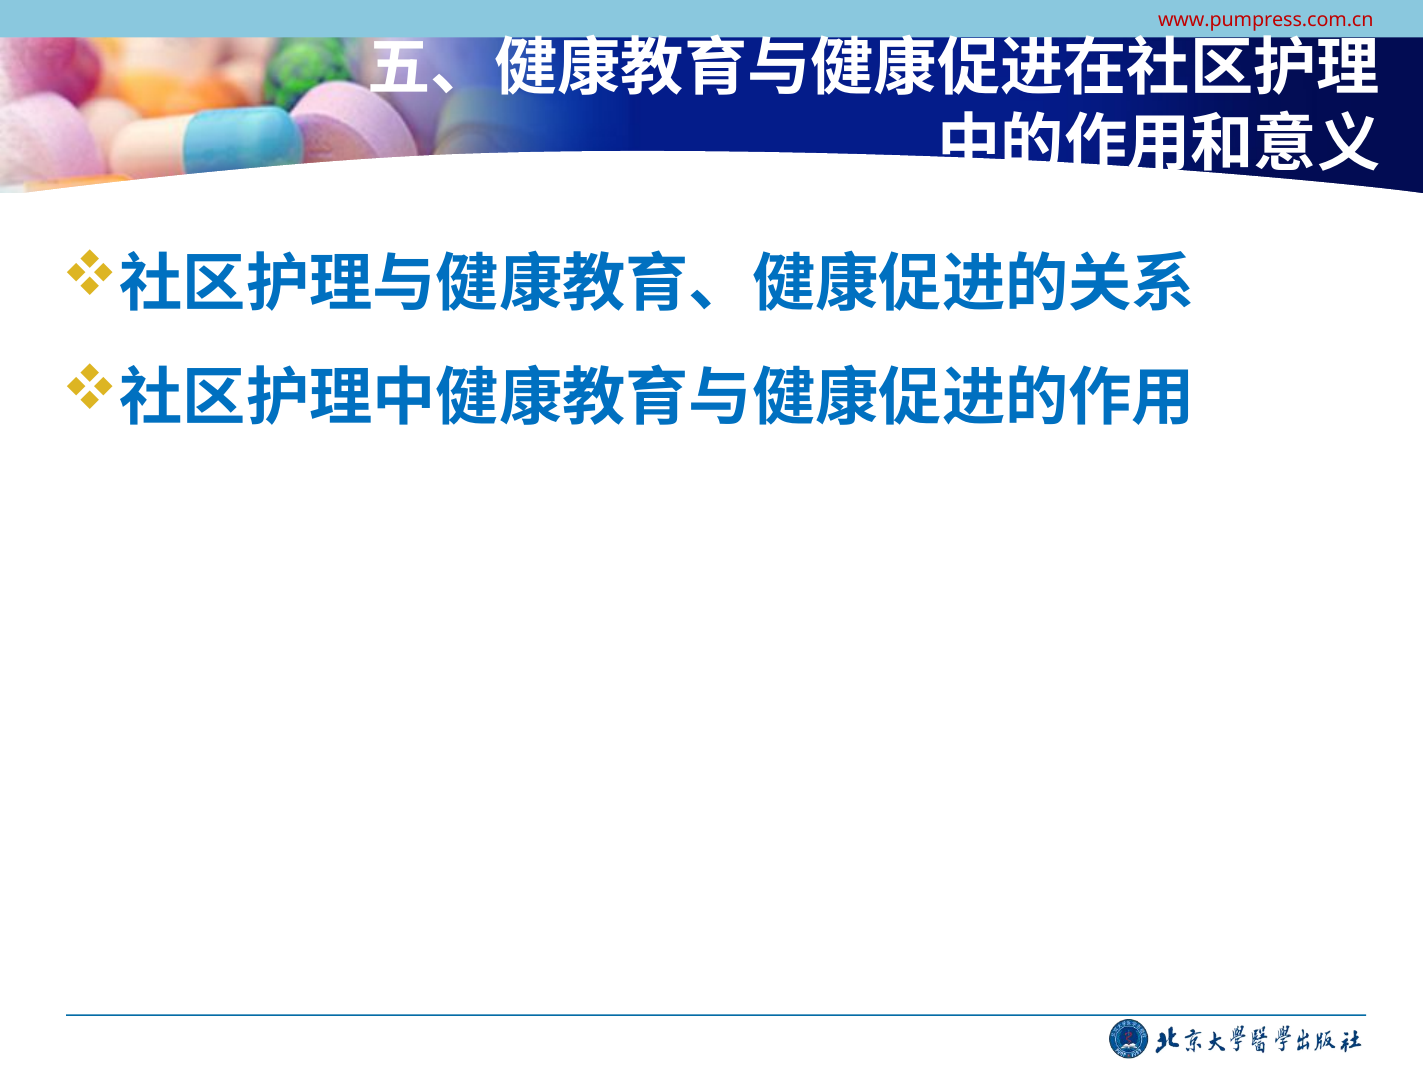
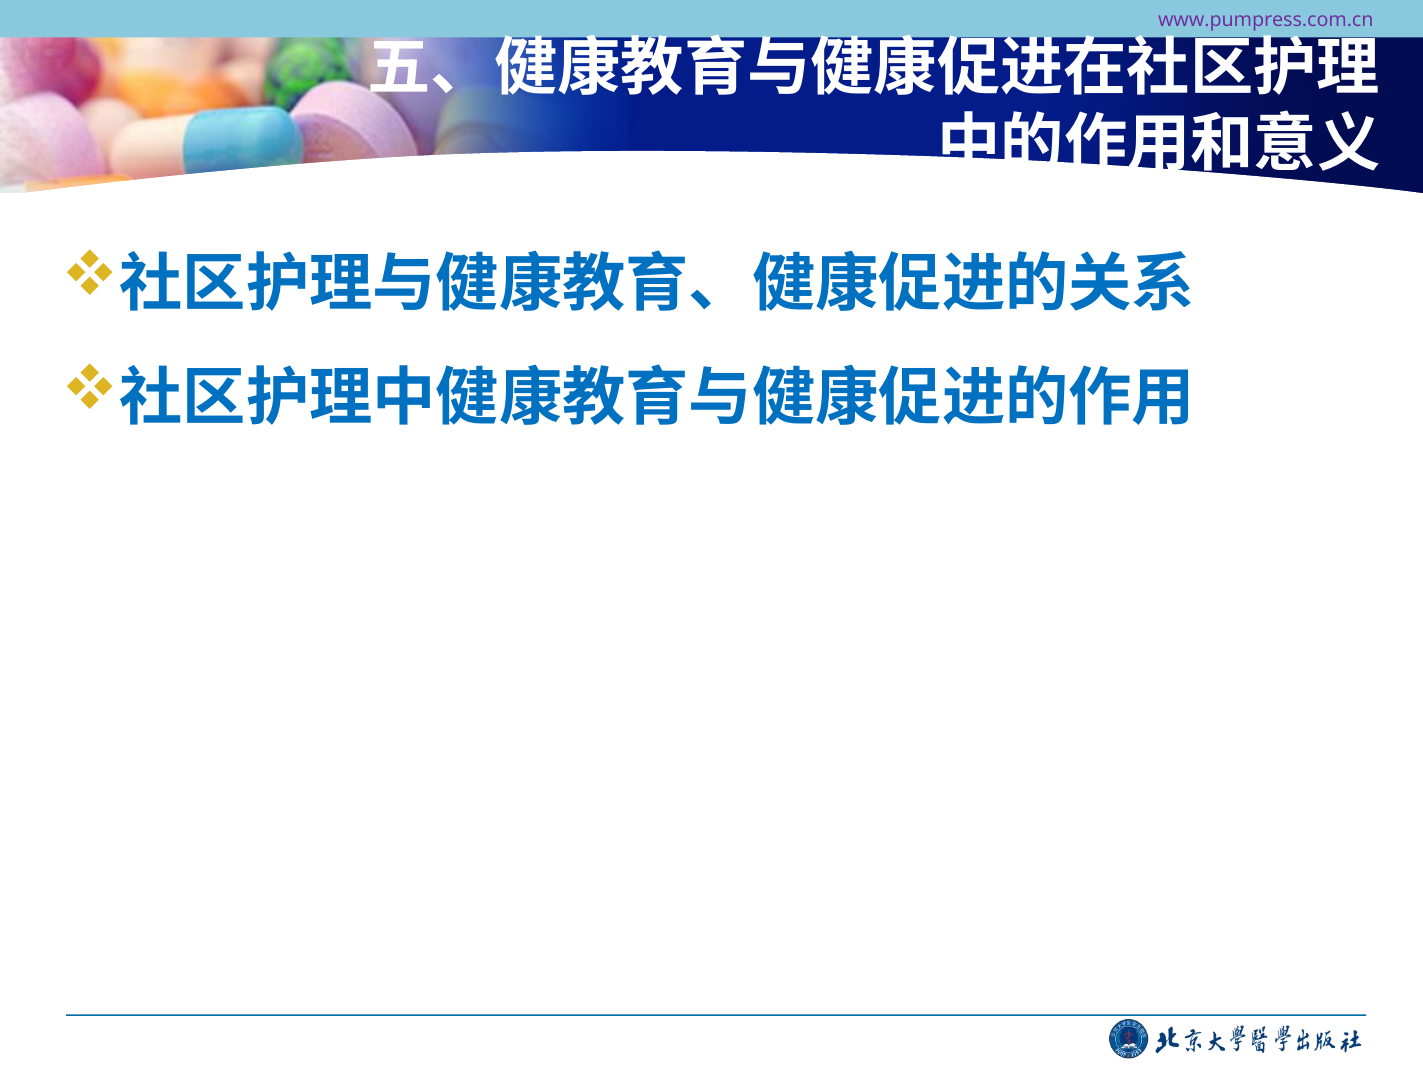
www.pumpress.com.cn colour: red -> purple
